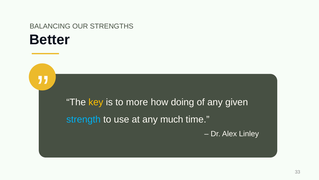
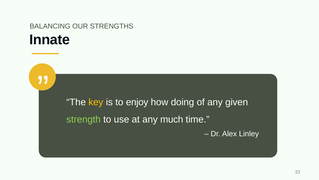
Better: Better -> Innate
more: more -> enjoy
strength colour: light blue -> light green
